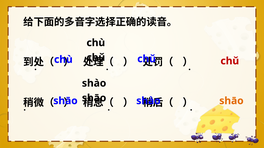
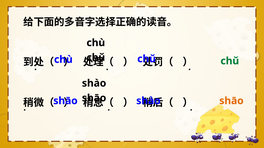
chǔ at (230, 61) colour: red -> green
